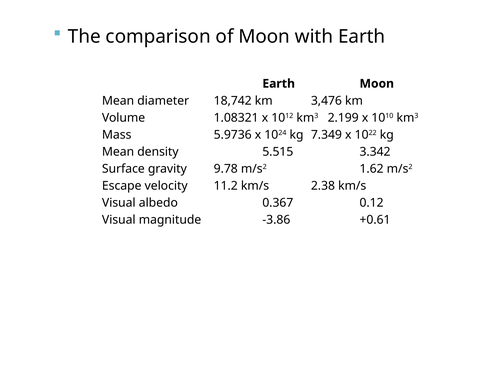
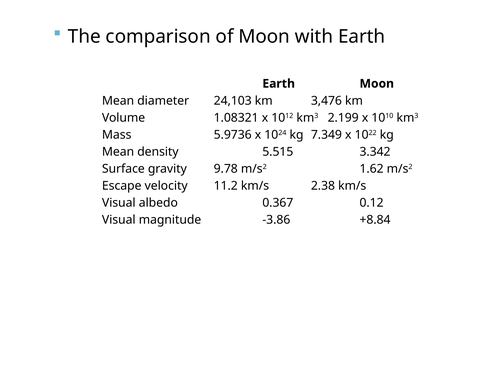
18,742: 18,742 -> 24,103
+0.61: +0.61 -> +8.84
